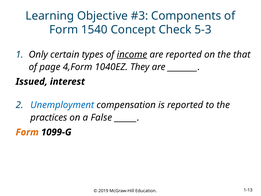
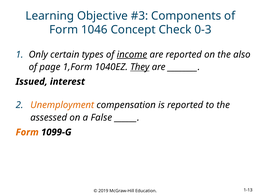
1540: 1540 -> 1046
5-3: 5-3 -> 0-3
that: that -> also
4,Form: 4,Form -> 1,Form
They underline: none -> present
Unemployment colour: blue -> orange
practices: practices -> assessed
